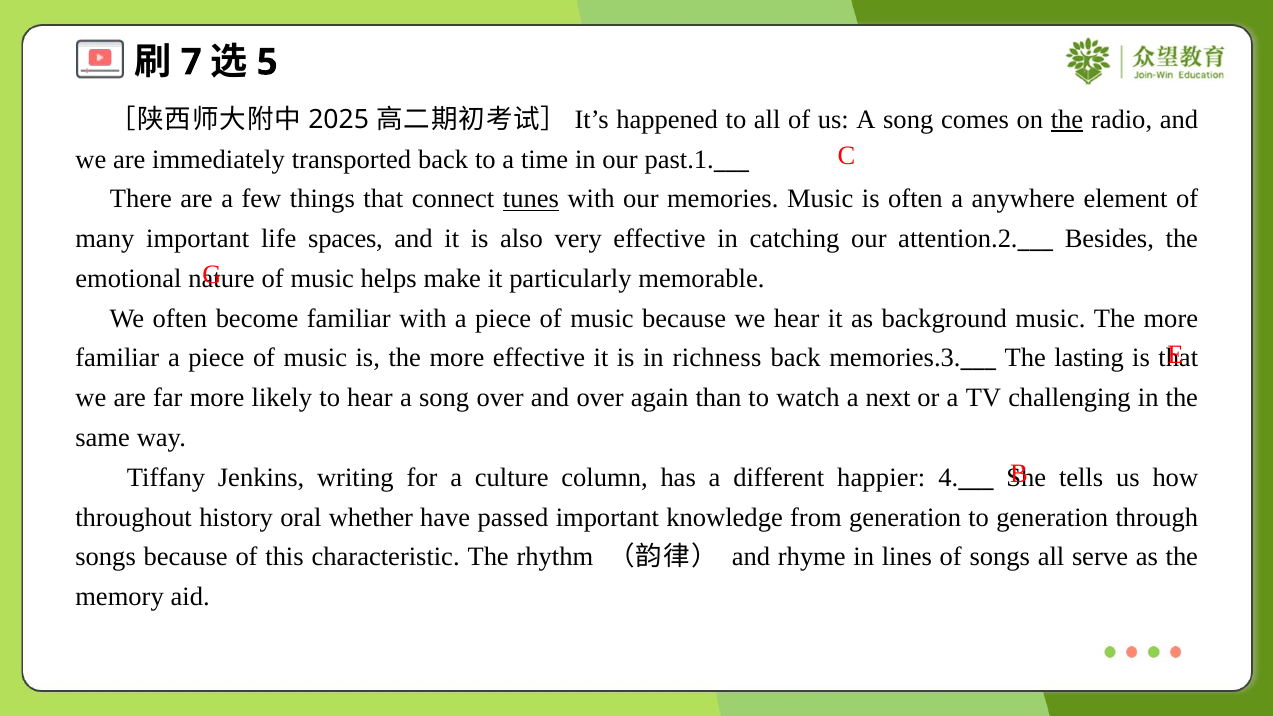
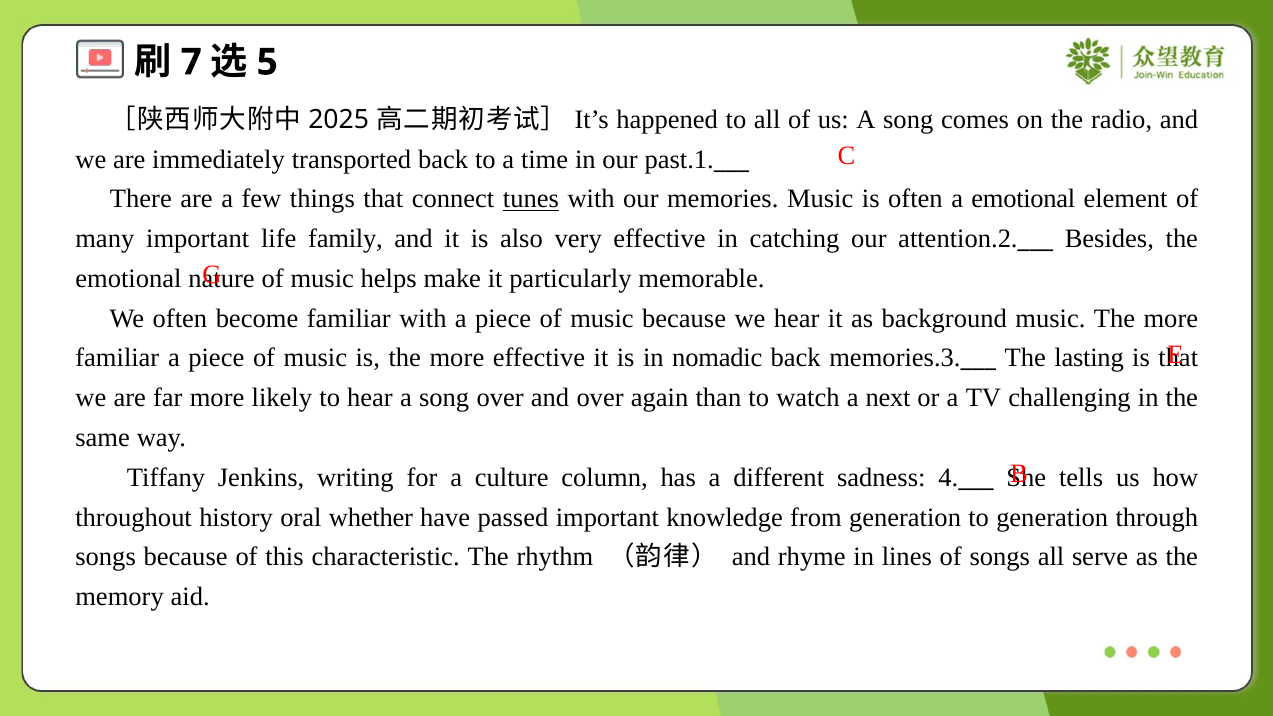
the at (1067, 120) underline: present -> none
a anywhere: anywhere -> emotional
spaces: spaces -> family
richness: richness -> nomadic
happier: happier -> sadness
